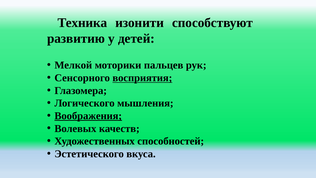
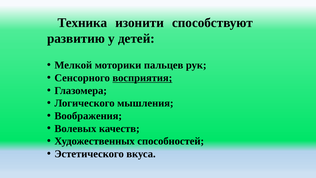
Воображения underline: present -> none
